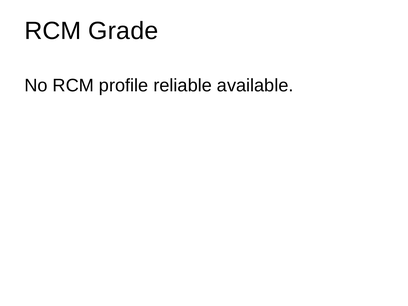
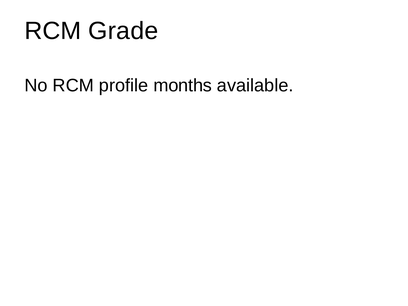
reliable: reliable -> months
